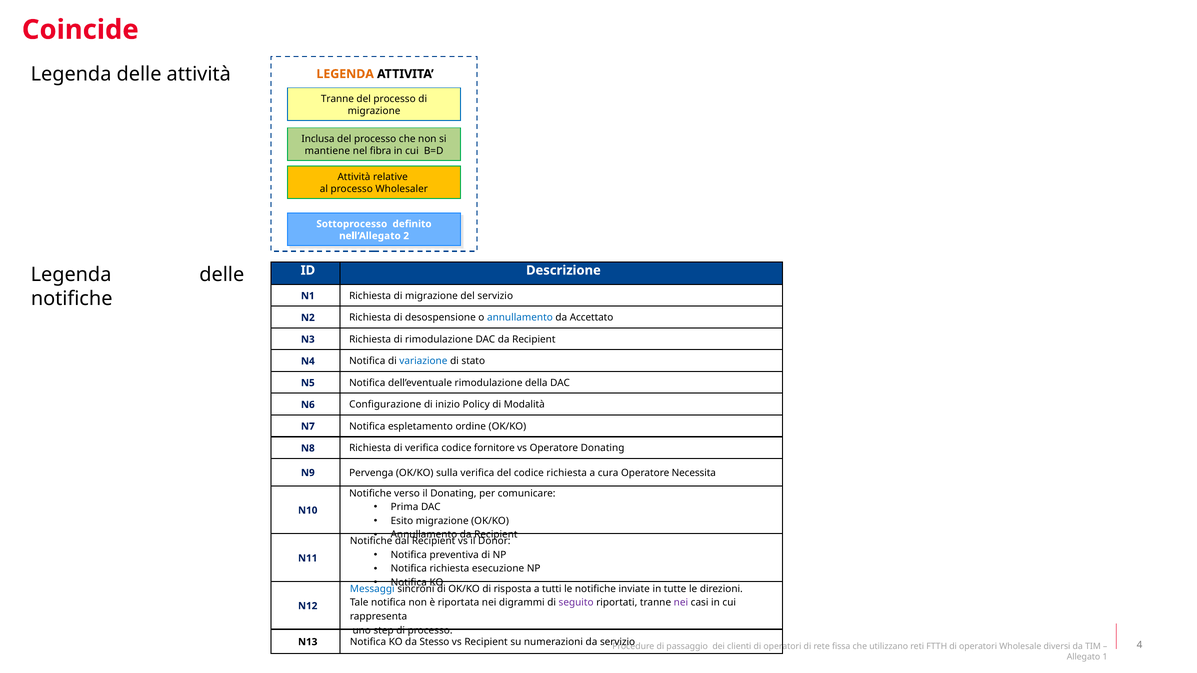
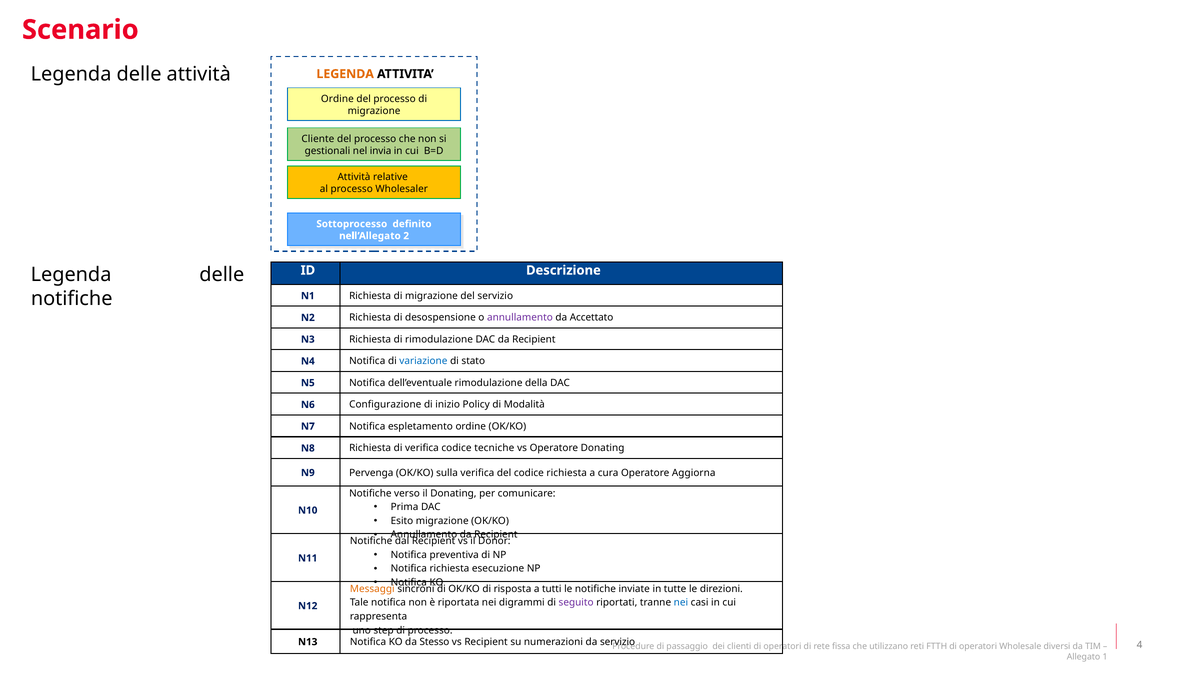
Coincide: Coincide -> Scenario
Tranne at (337, 99): Tranne -> Ordine
Inclusa: Inclusa -> Cliente
mantiene: mantiene -> gestionali
fibra: fibra -> invia
annullamento at (520, 318) colour: blue -> purple
fornitore: fornitore -> tecniche
Necessita: Necessita -> Aggiorna
Messaggi colour: blue -> orange
nei at (681, 603) colour: purple -> blue
